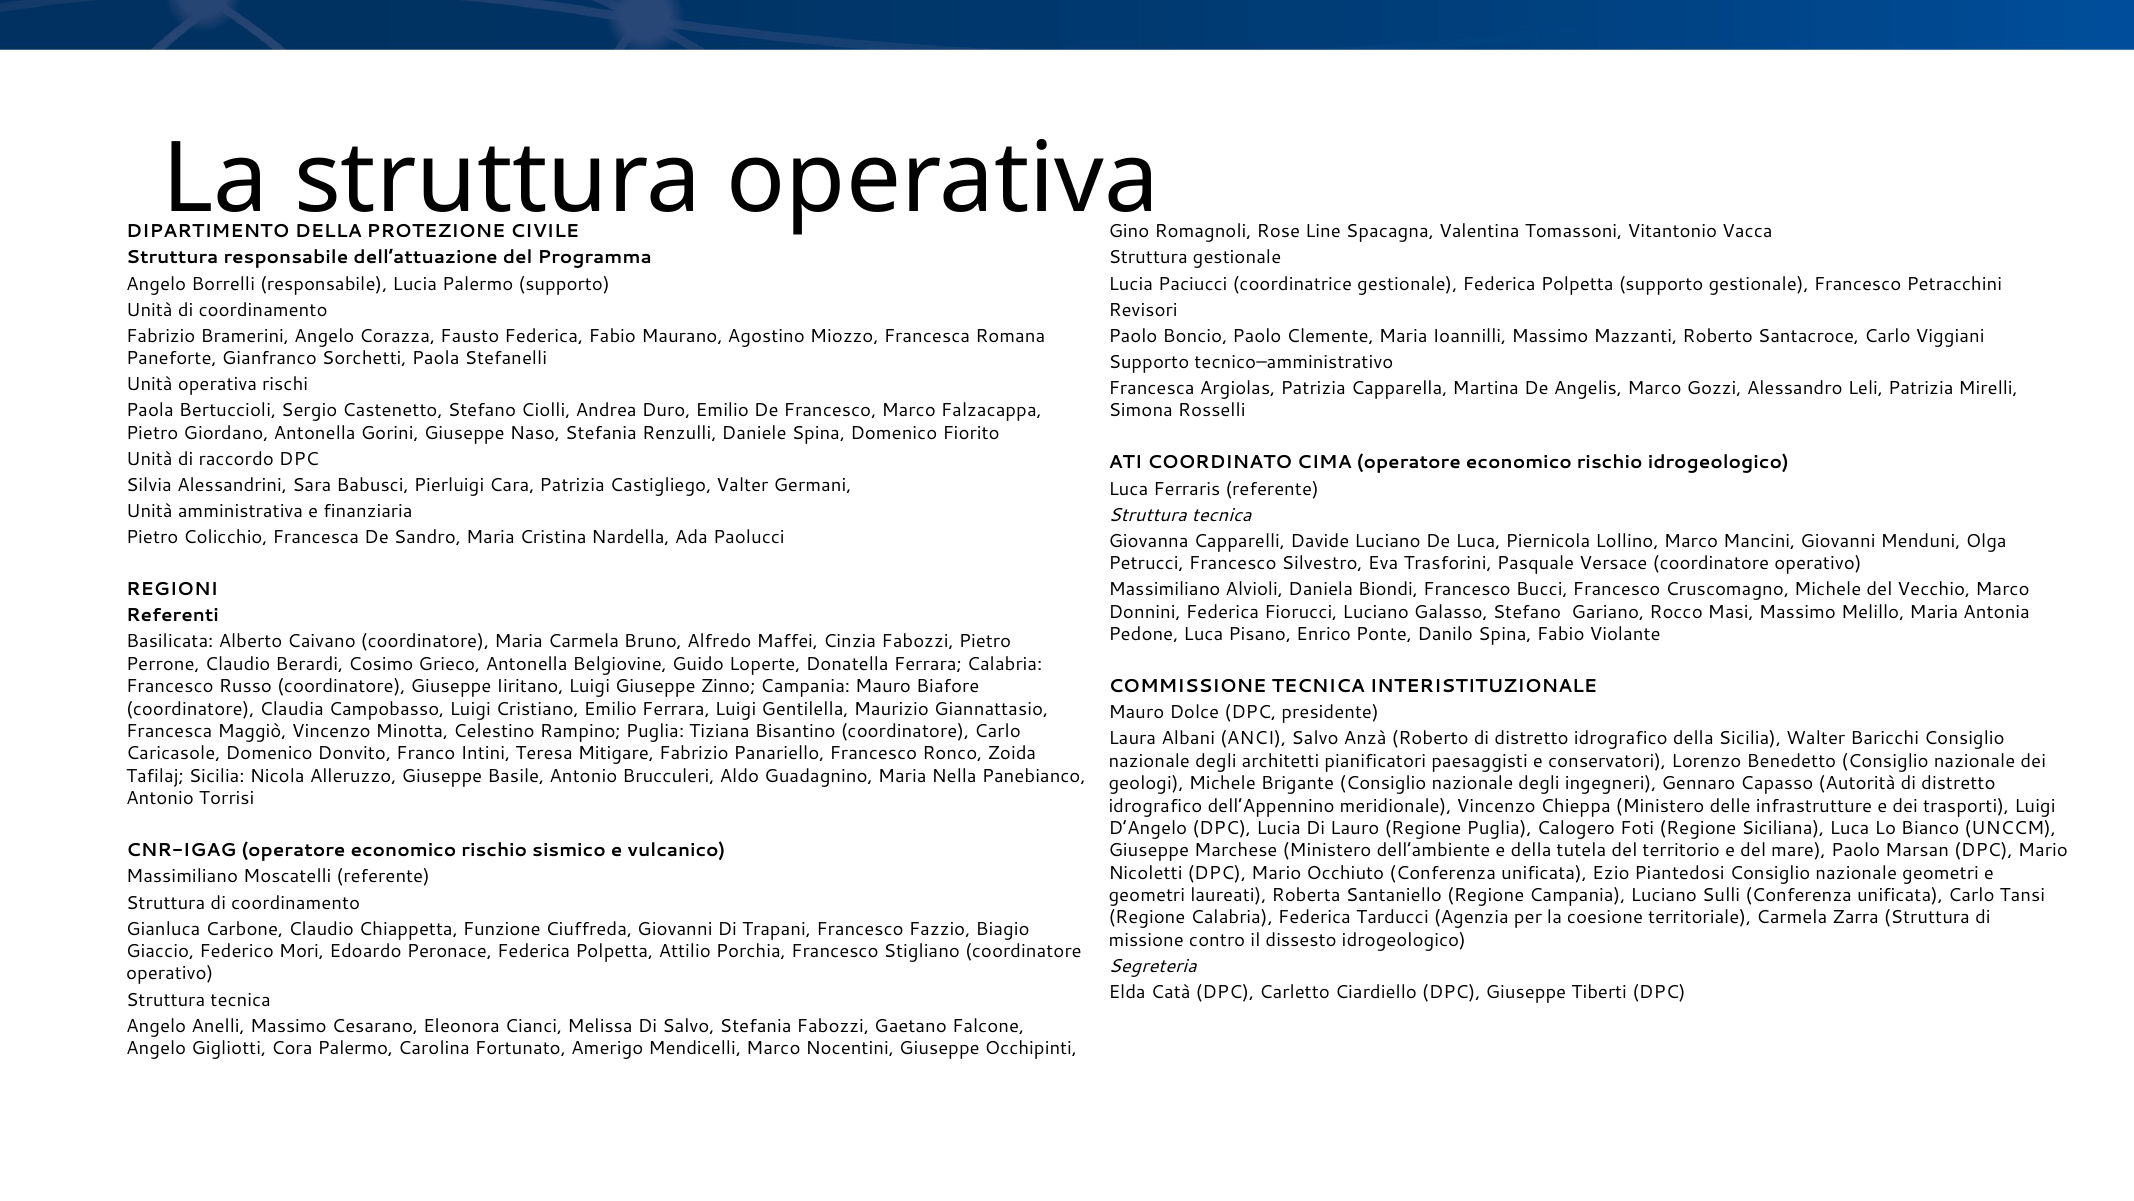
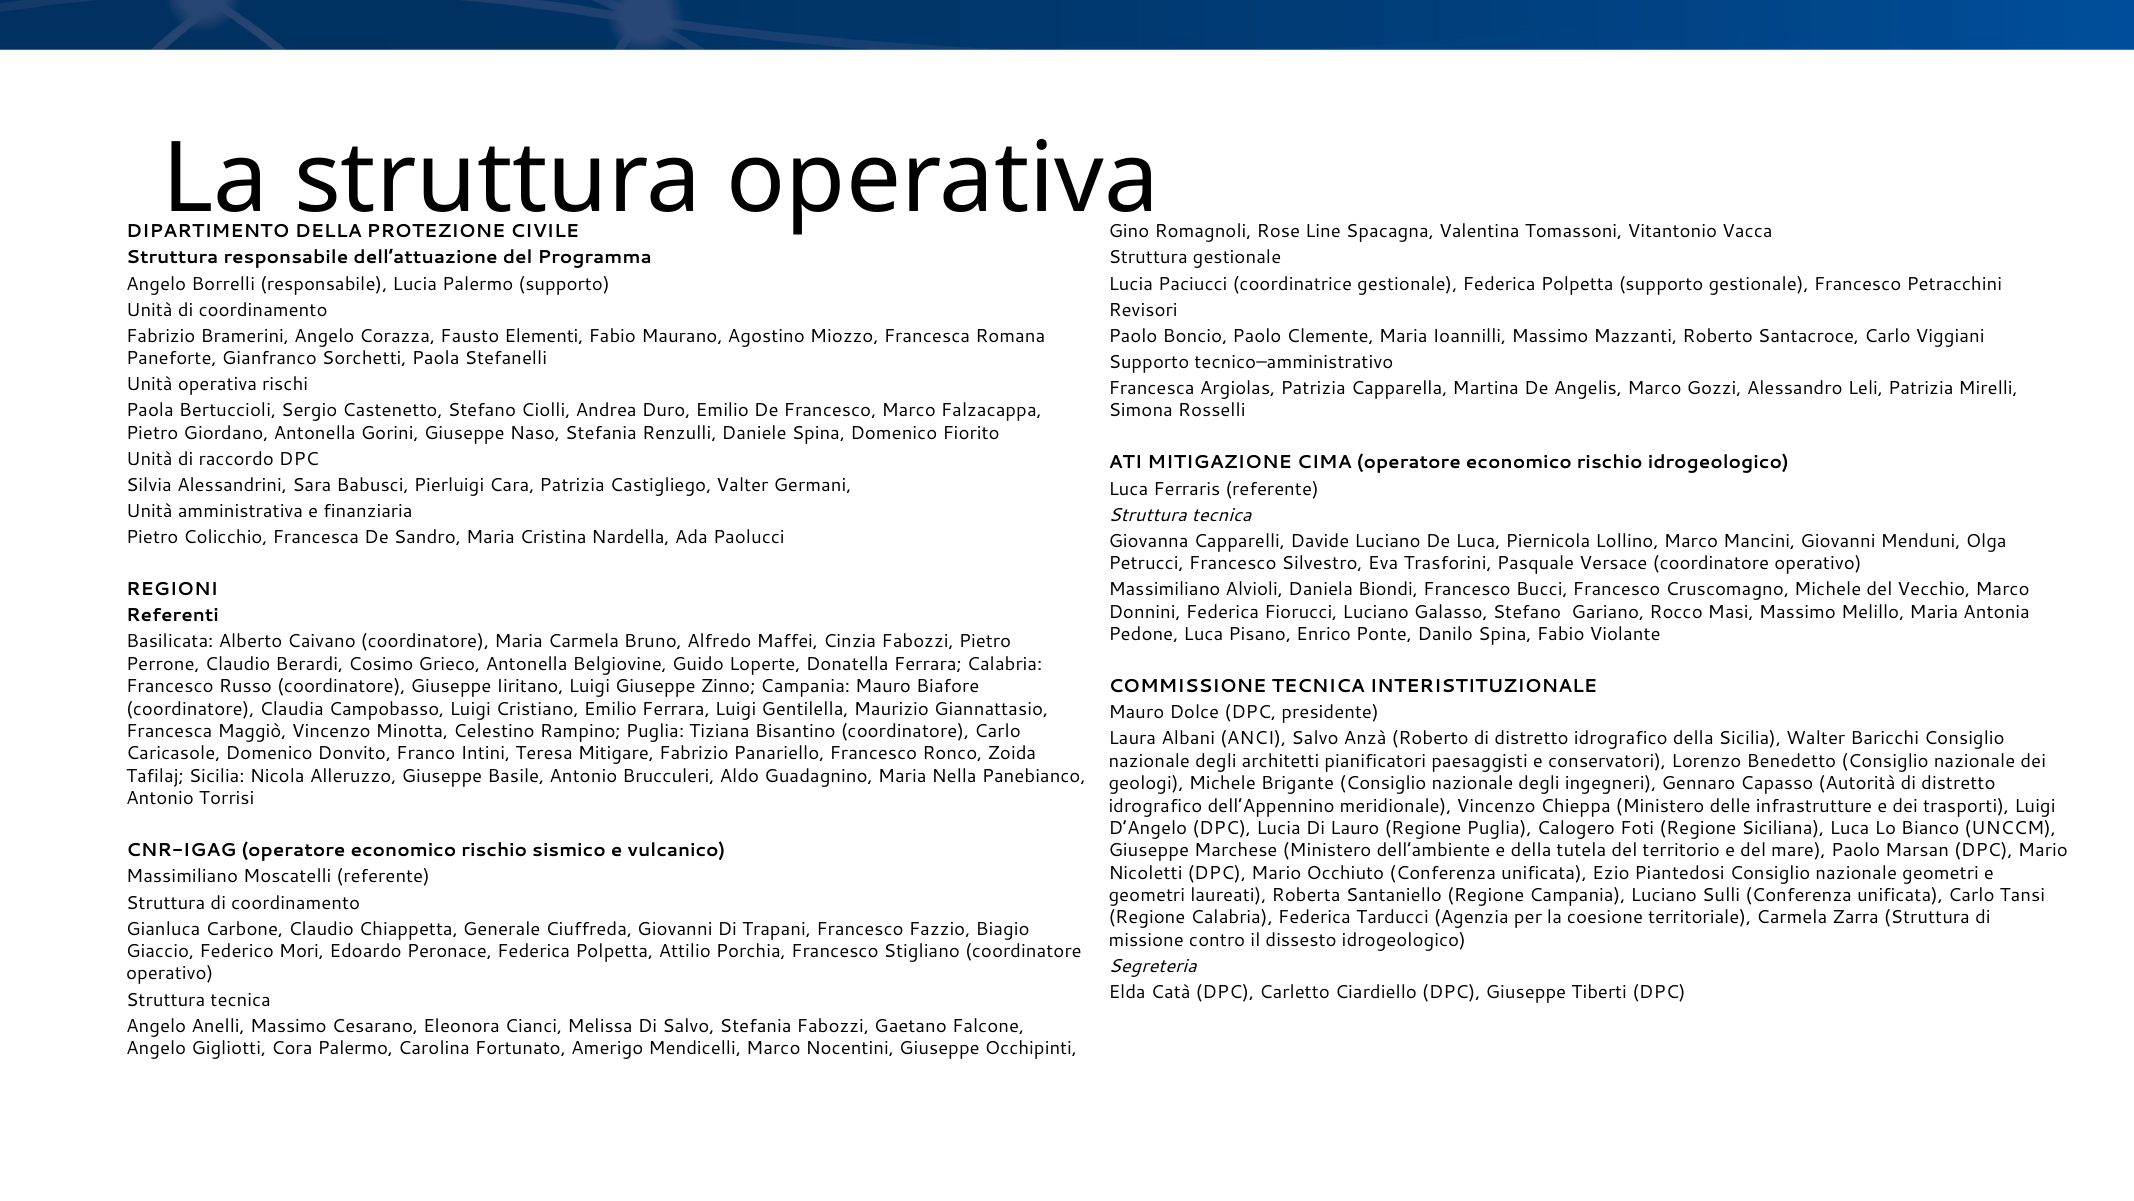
Fausto Federica: Federica -> Elementi
COORDINATO: COORDINATO -> MITIGAZIONE
Funzione: Funzione -> Generale
